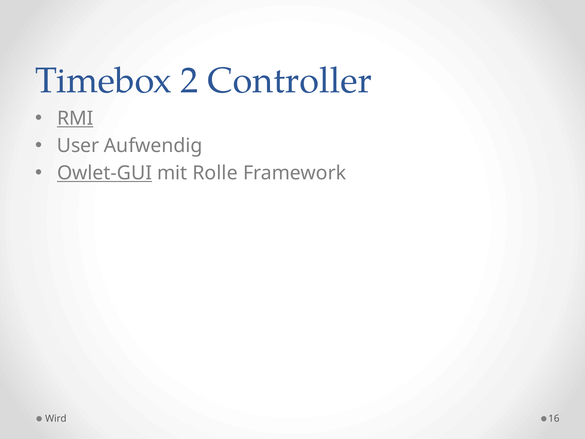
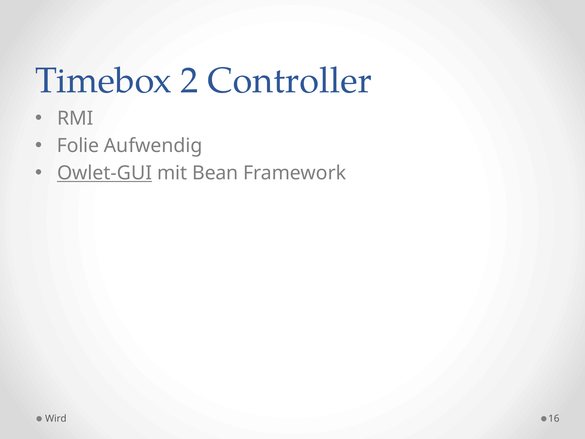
RMI underline: present -> none
User: User -> Folie
Rolle: Rolle -> Bean
